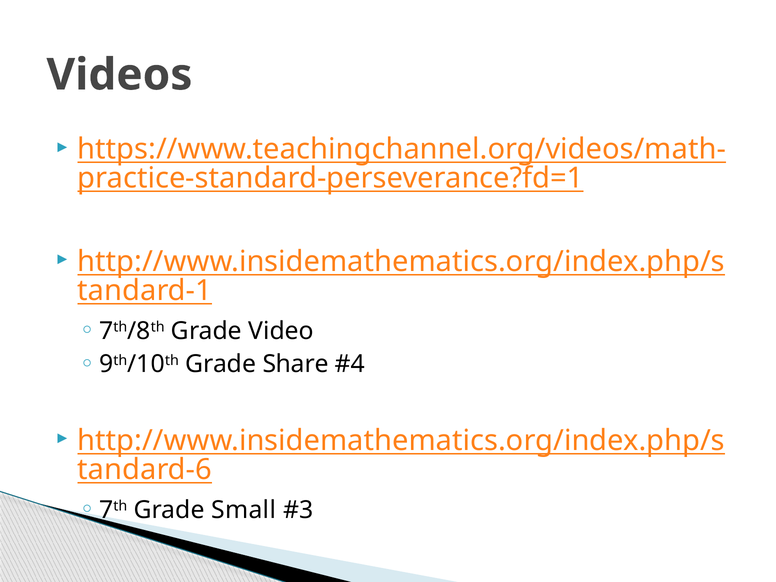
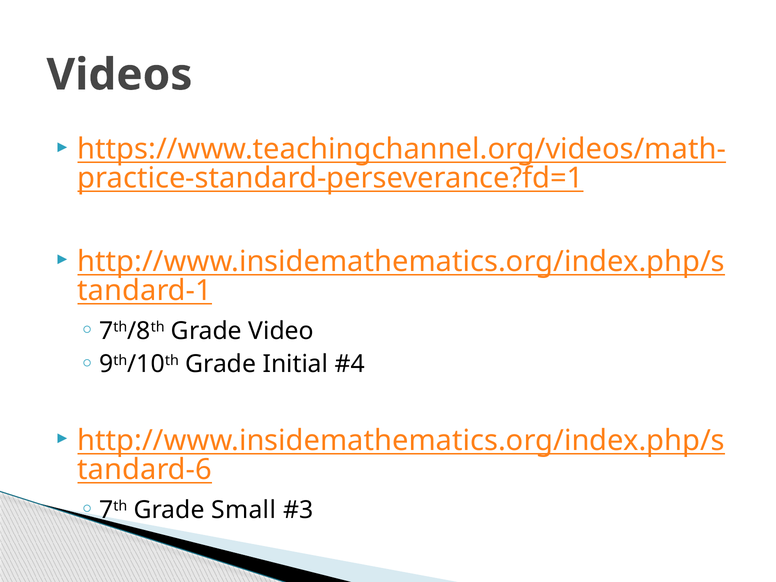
Share: Share -> Initial
